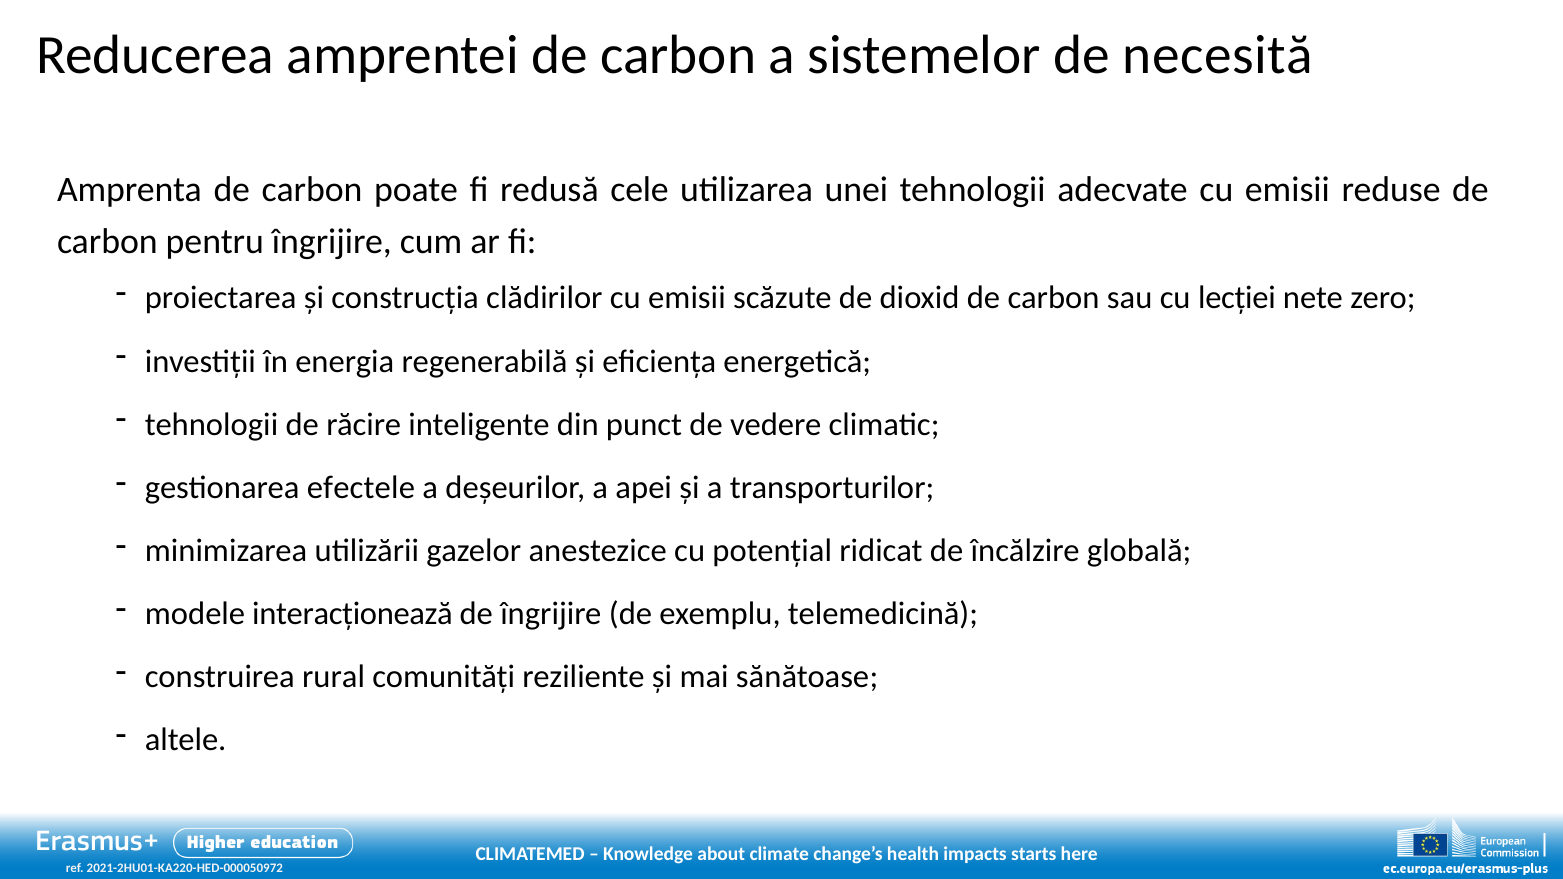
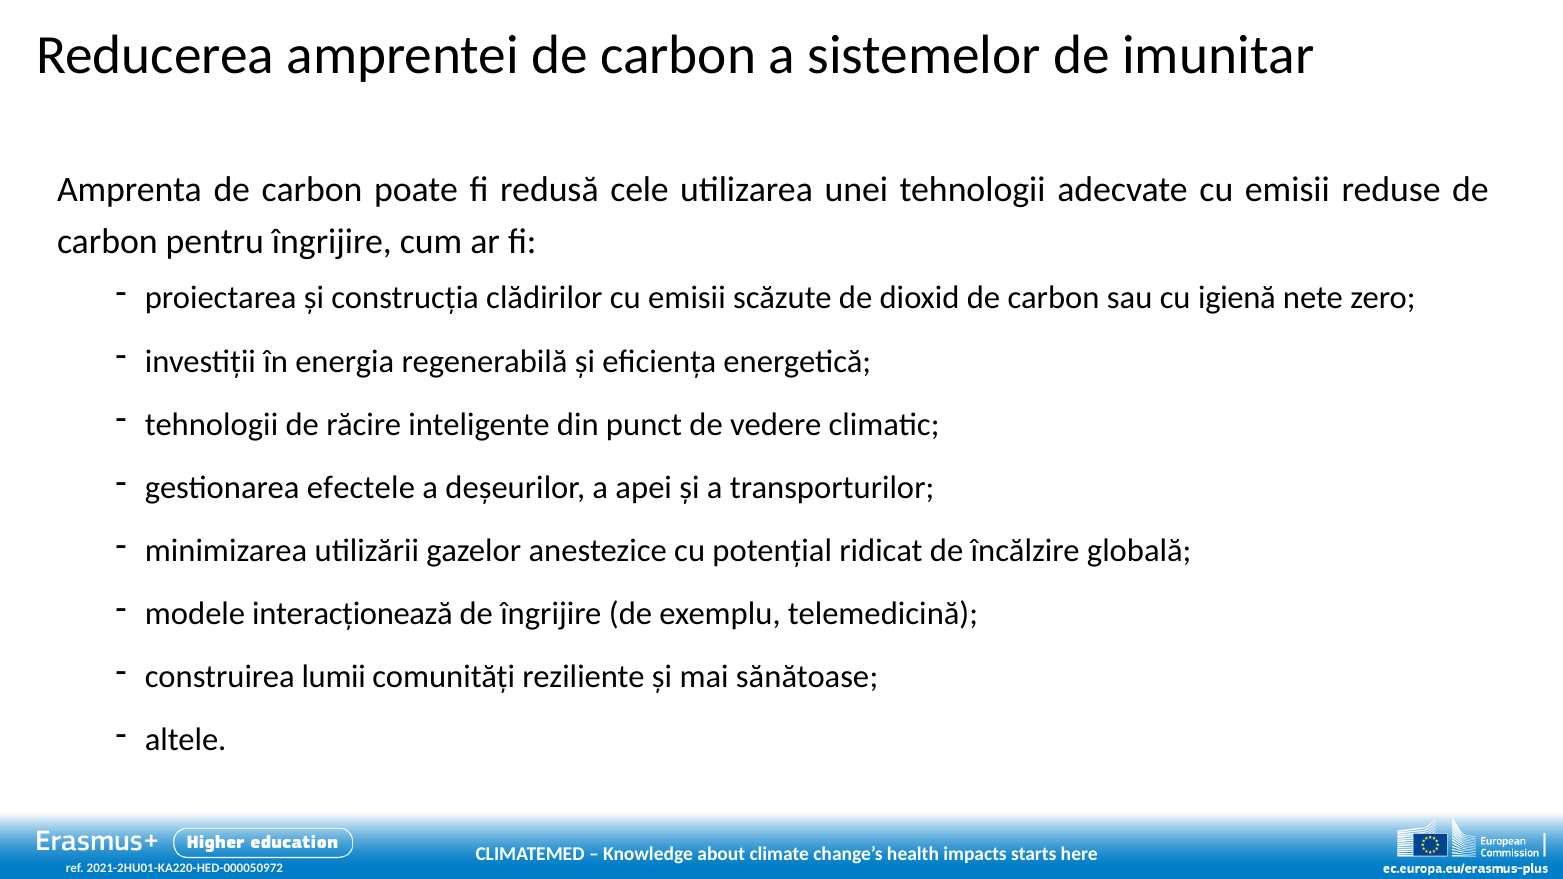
necesită: necesită -> imunitar
lecției: lecției -> igienă
rural: rural -> lumii
